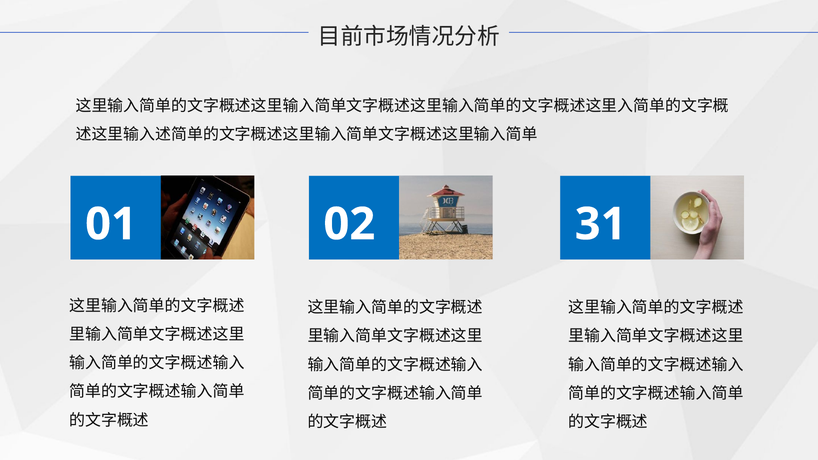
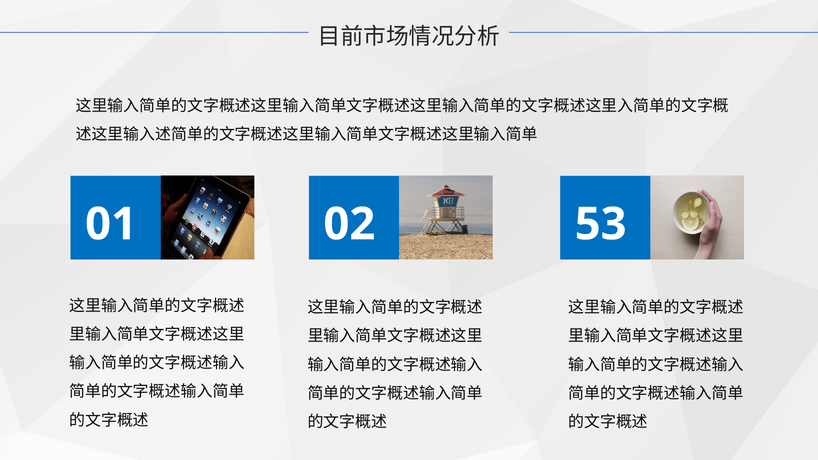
31: 31 -> 53
